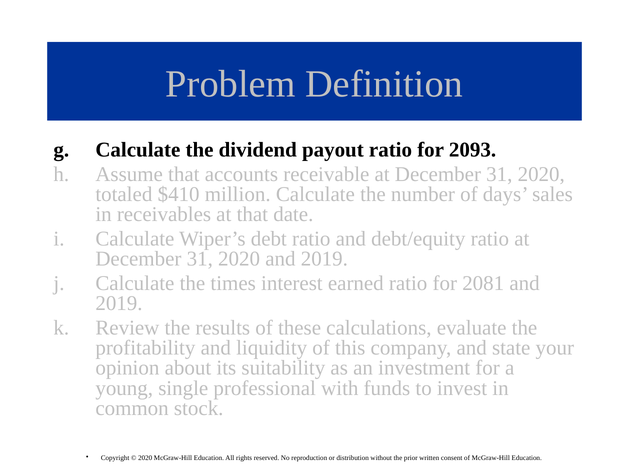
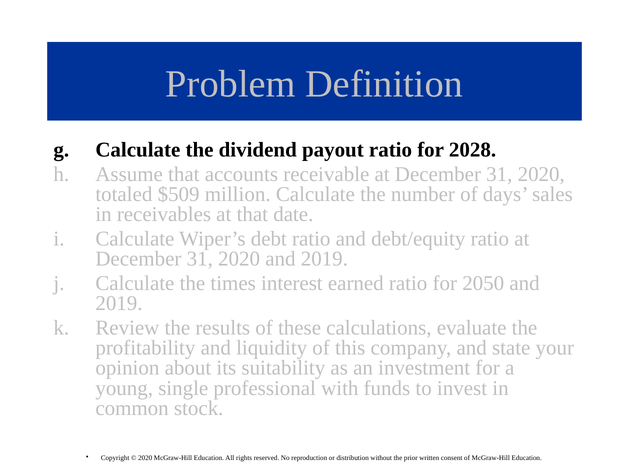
2093: 2093 -> 2028
$410: $410 -> $509
2081: 2081 -> 2050
